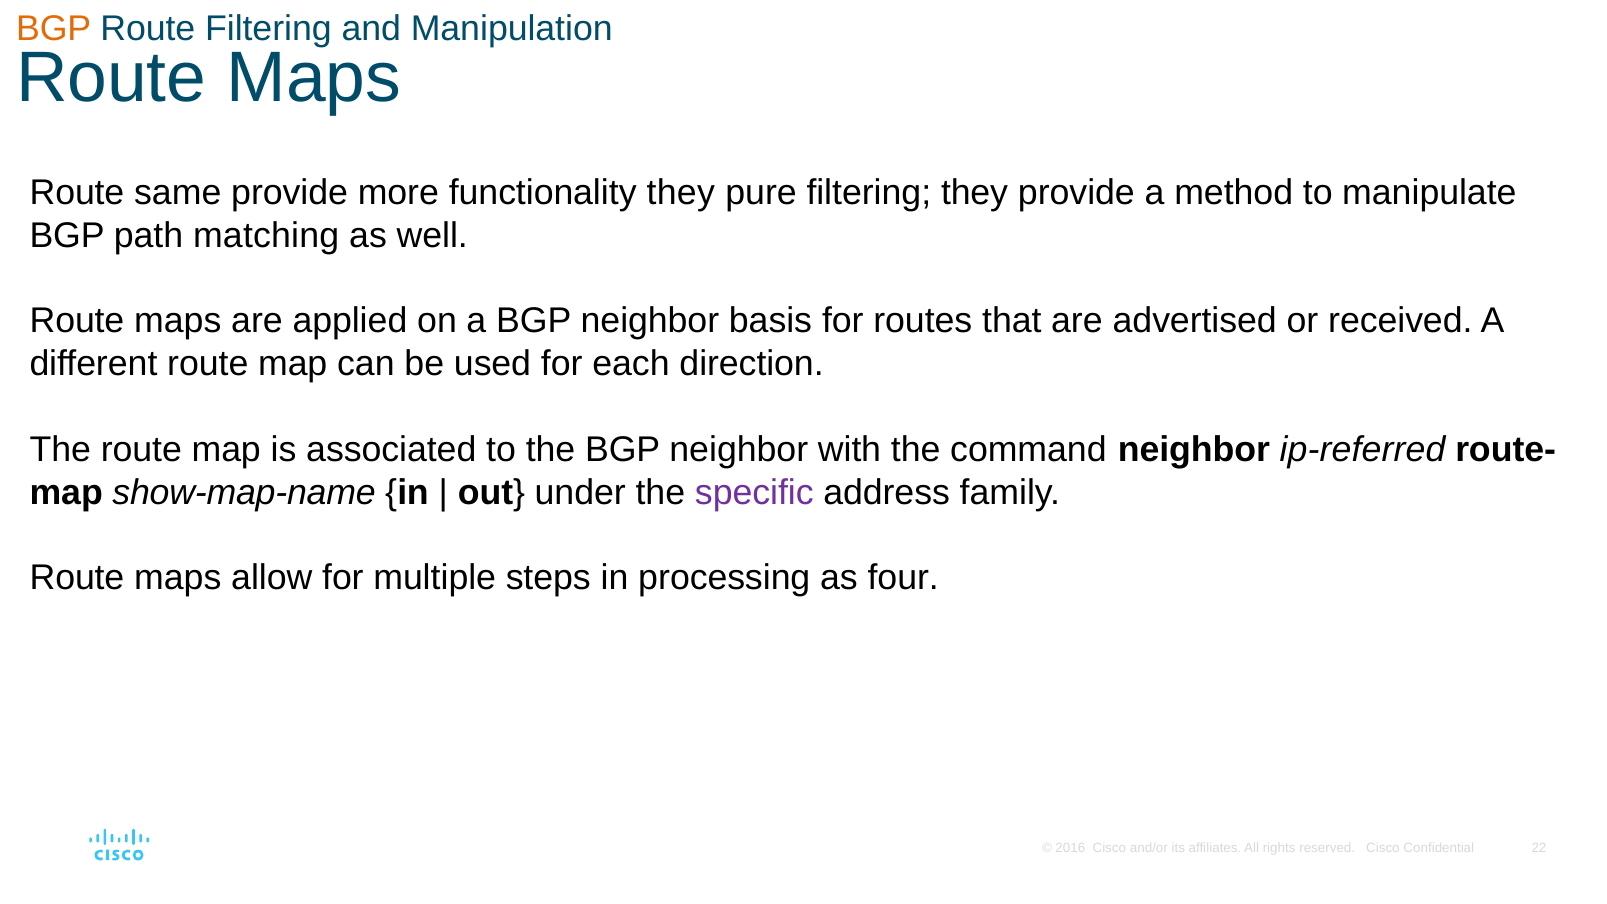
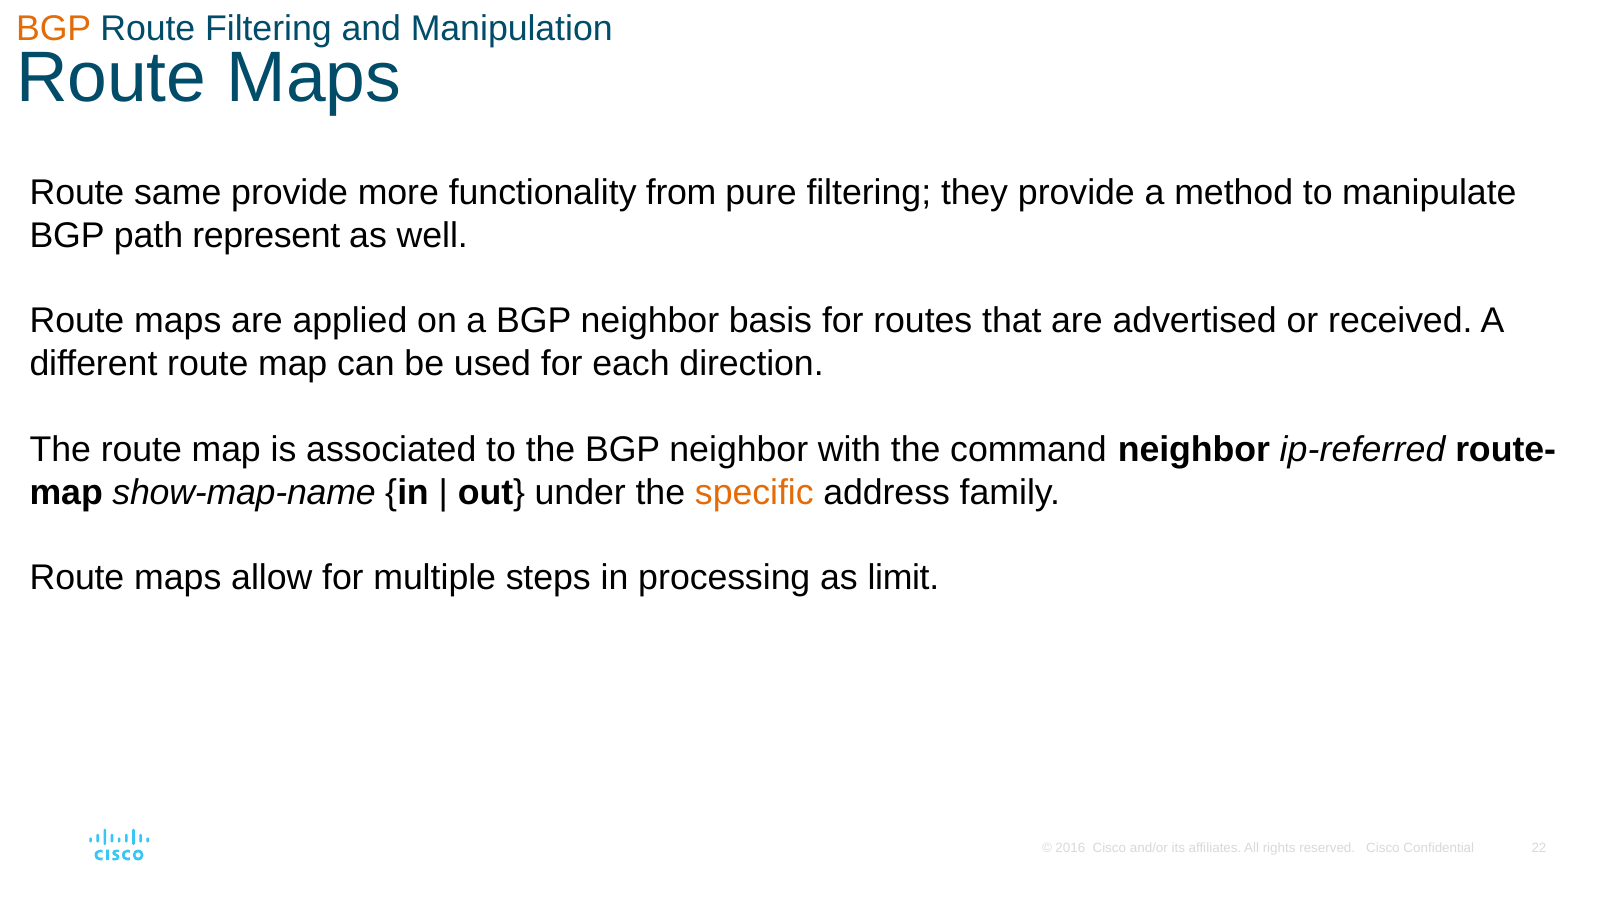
functionality they: they -> from
matching: matching -> represent
specific colour: purple -> orange
four: four -> limit
